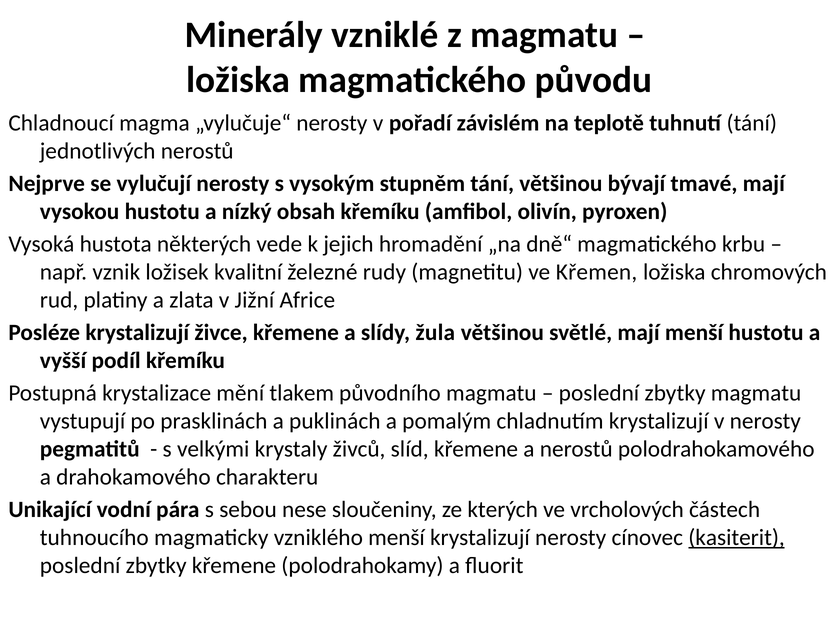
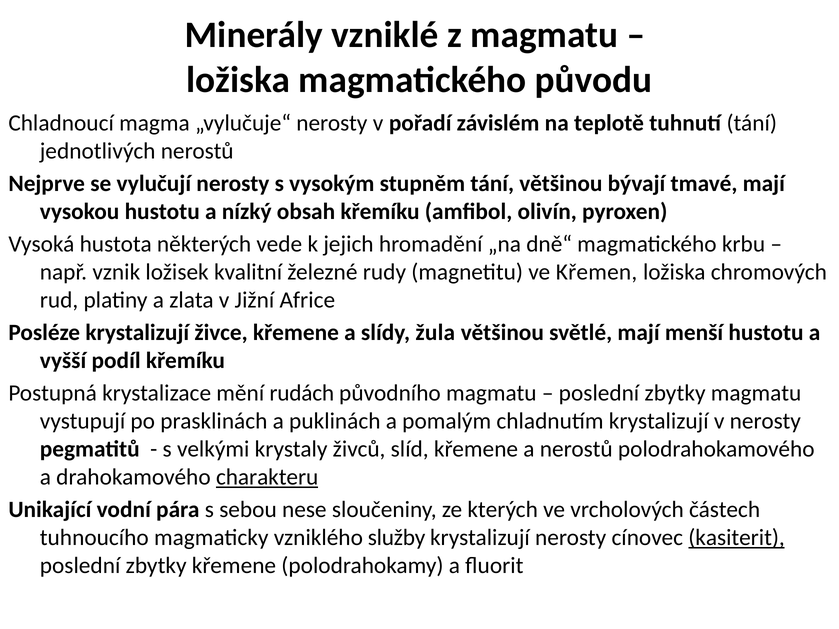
tlakem: tlakem -> rudách
charakteru underline: none -> present
vzniklého menší: menší -> služby
